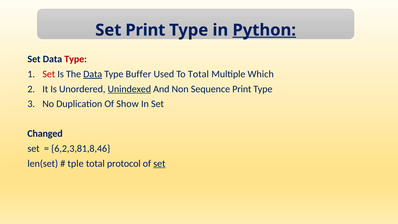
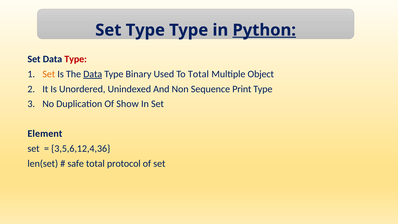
Set Print: Print -> Type
Set at (49, 74) colour: red -> orange
Buffer: Buffer -> Binary
Which: Which -> Object
Unindexed underline: present -> none
Changed: Changed -> Element
6,2,3,81,8,46: 6,2,3,81,8,46 -> 3,5,6,12,4,36
tple: tple -> safe
set at (159, 163) underline: present -> none
